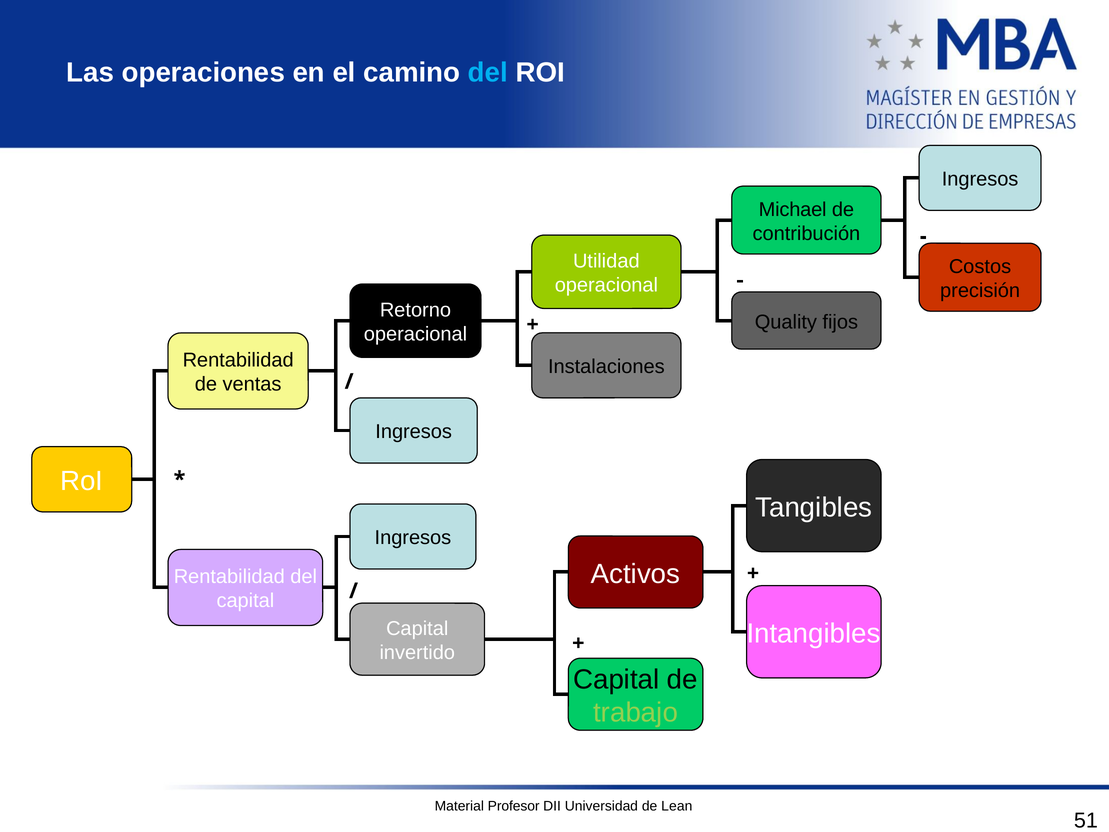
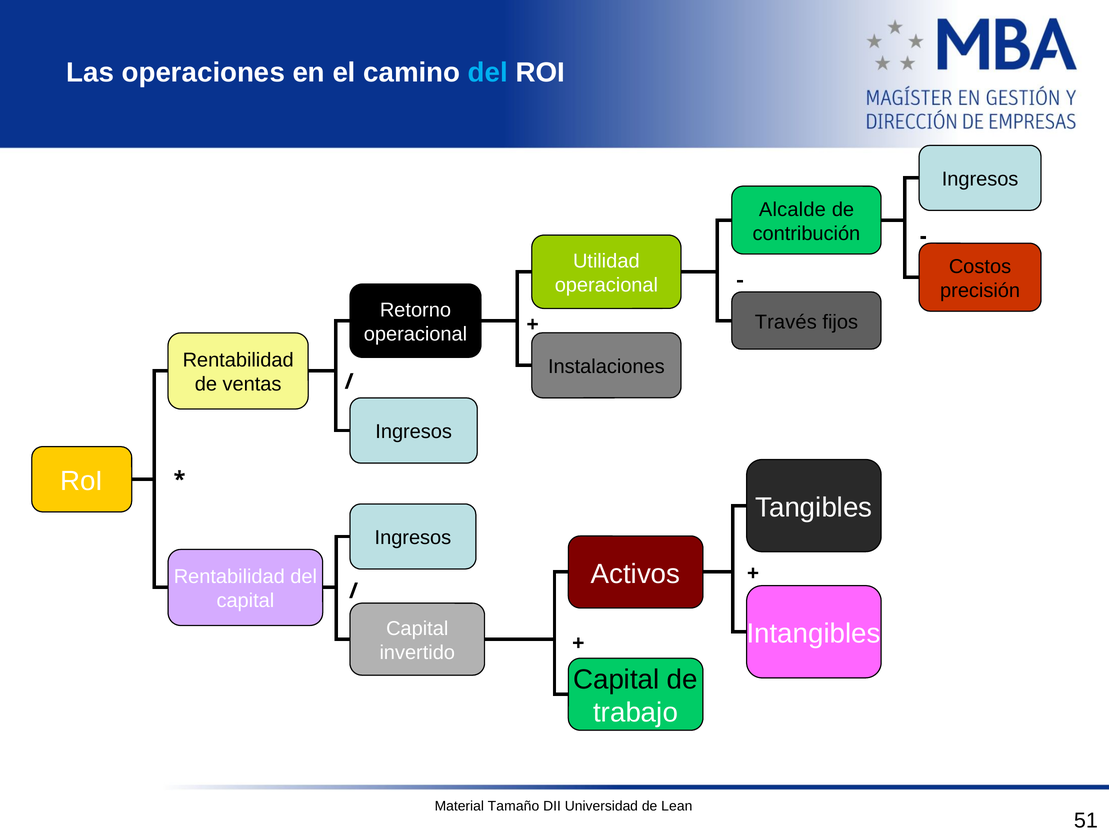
Michael: Michael -> Alcalde
Quality: Quality -> Través
trabajo colour: light green -> white
Profesor: Profesor -> Tamaño
